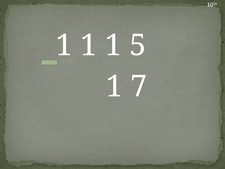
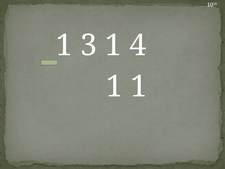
1 at (89, 45): 1 -> 3
5: 5 -> 4
1 7: 7 -> 1
